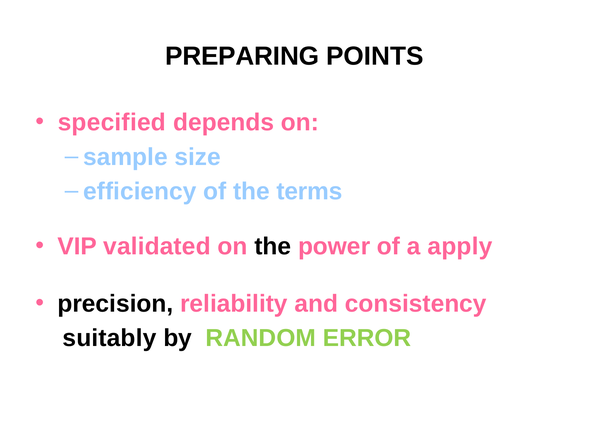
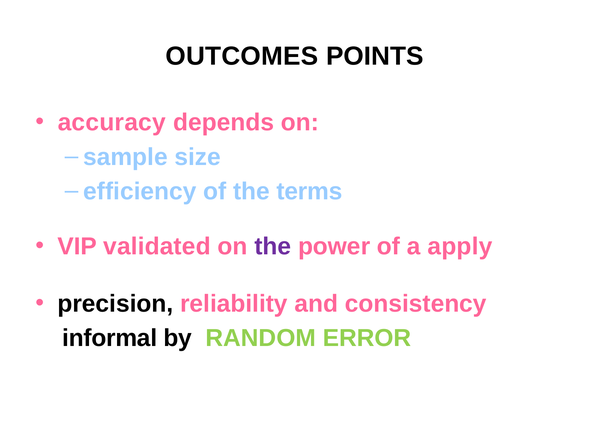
PREPARING: PREPARING -> OUTCOMES
specified: specified -> accuracy
the at (273, 246) colour: black -> purple
suitably: suitably -> informal
